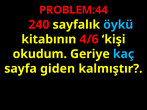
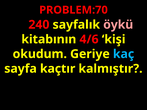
PROBLEM:44: PROBLEM:44 -> PROBLEM:70
öykü colour: light blue -> pink
giden: giden -> kaçtır
